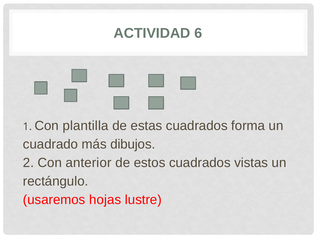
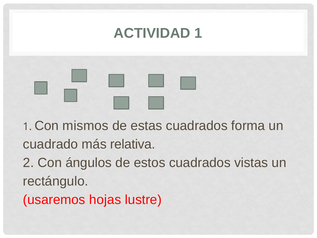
ACTIVIDAD 6: 6 -> 1
plantilla: plantilla -> mismos
dibujos: dibujos -> relativa
anterior: anterior -> ángulos
